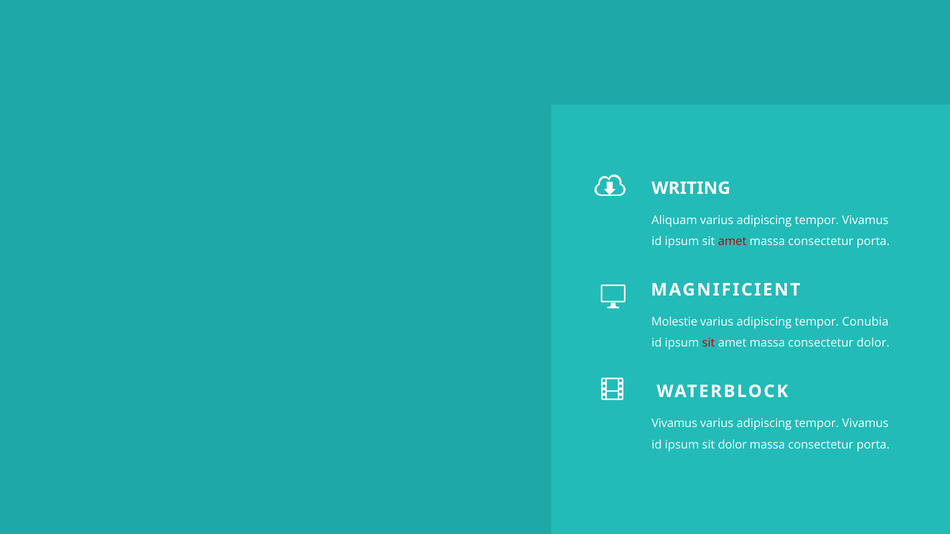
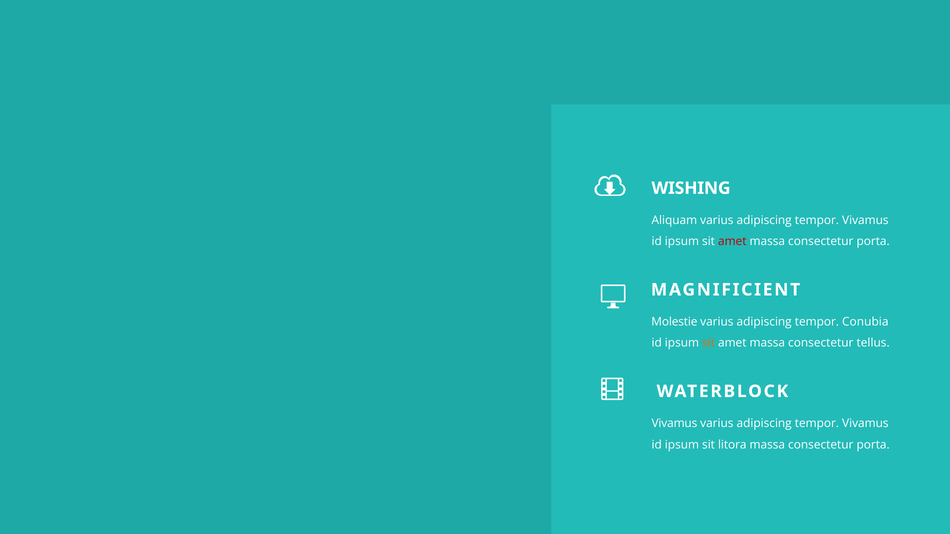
WRITING: WRITING -> WISHING
sit at (709, 343) colour: red -> orange
consectetur dolor: dolor -> tellus
sit dolor: dolor -> litora
